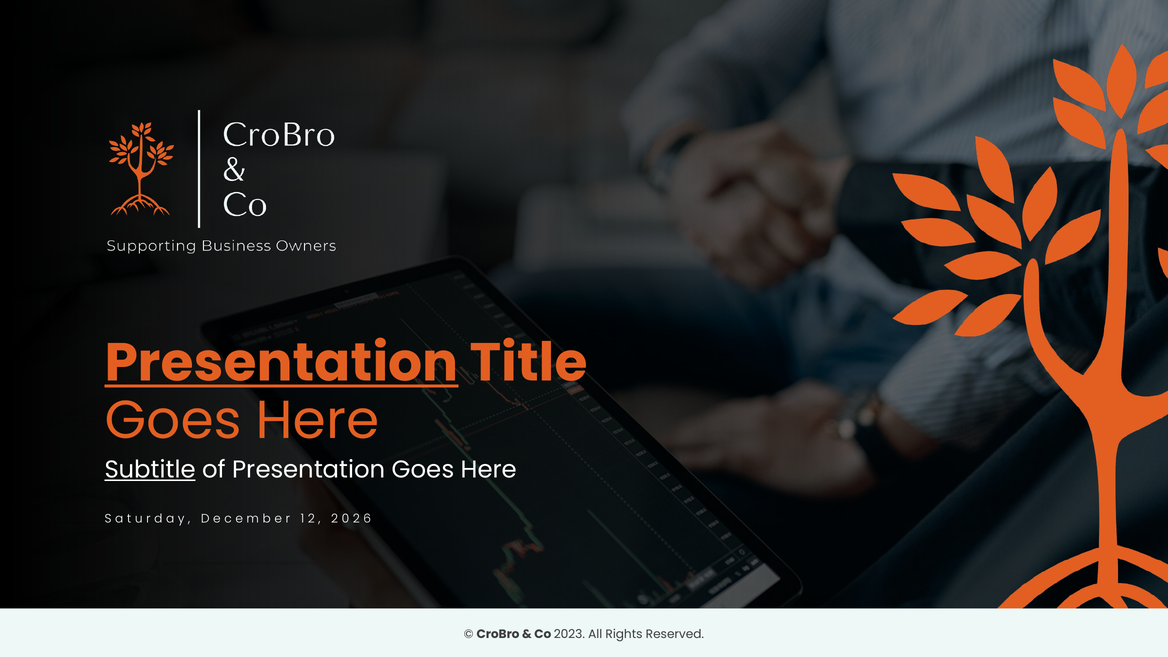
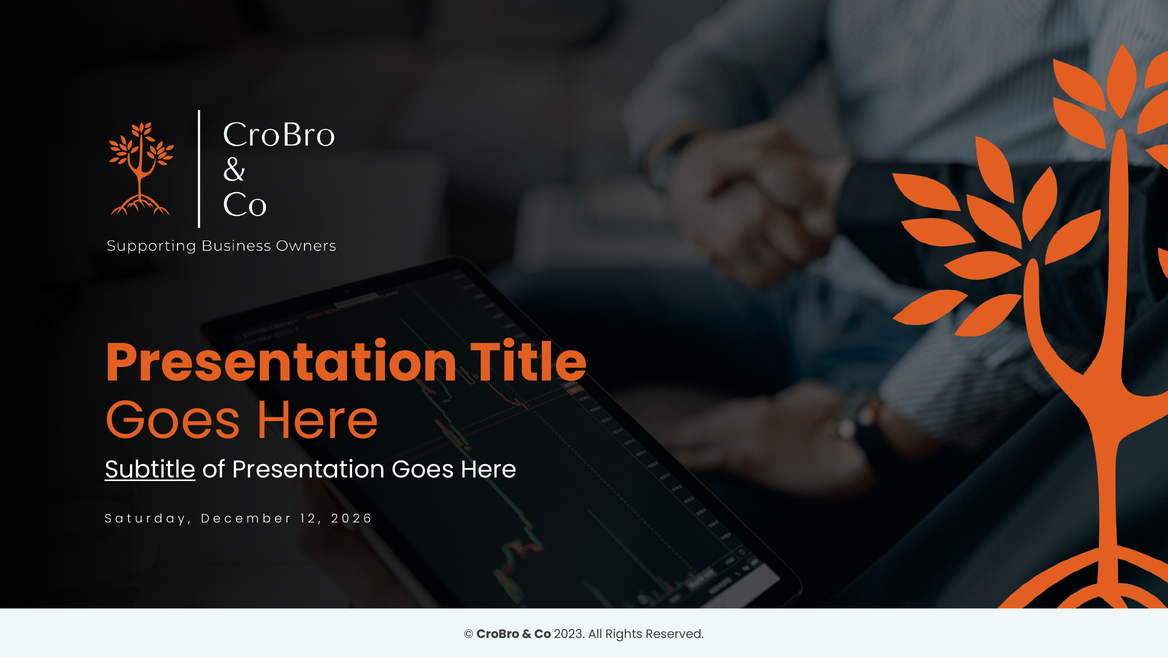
Presentation at (282, 363) underline: present -> none
